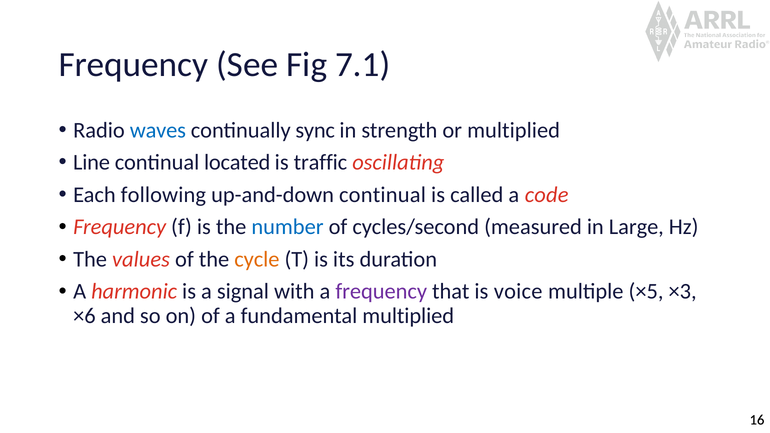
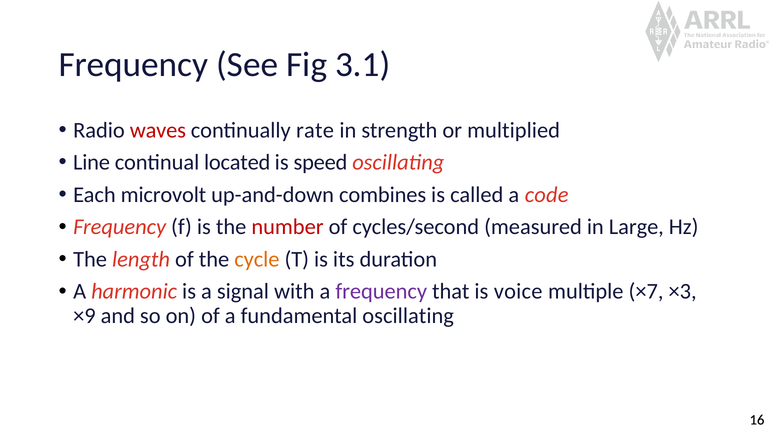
7.1: 7.1 -> 3.1
waves colour: blue -> red
sync: sync -> rate
traffic: traffic -> speed
following: following -> microvolt
up-and-down continual: continual -> combines
number colour: blue -> red
values: values -> length
×5: ×5 -> ×7
×6: ×6 -> ×9
fundamental multiplied: multiplied -> oscillating
